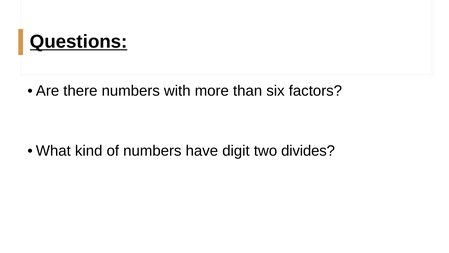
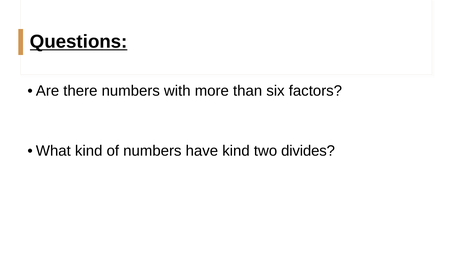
have digit: digit -> kind
